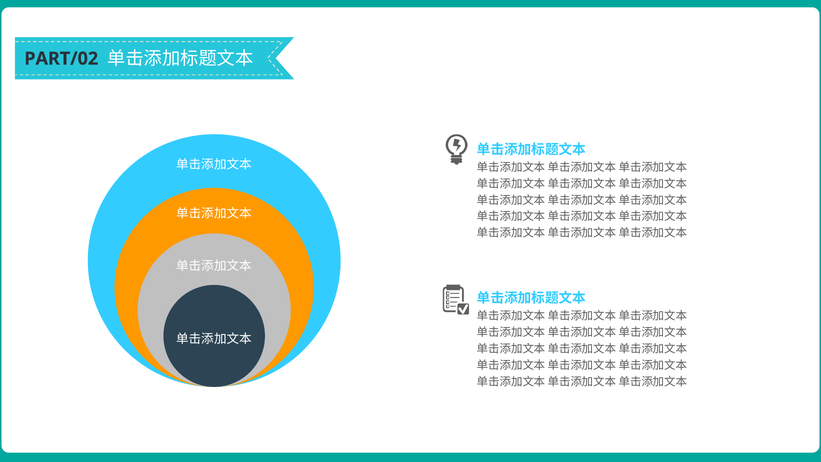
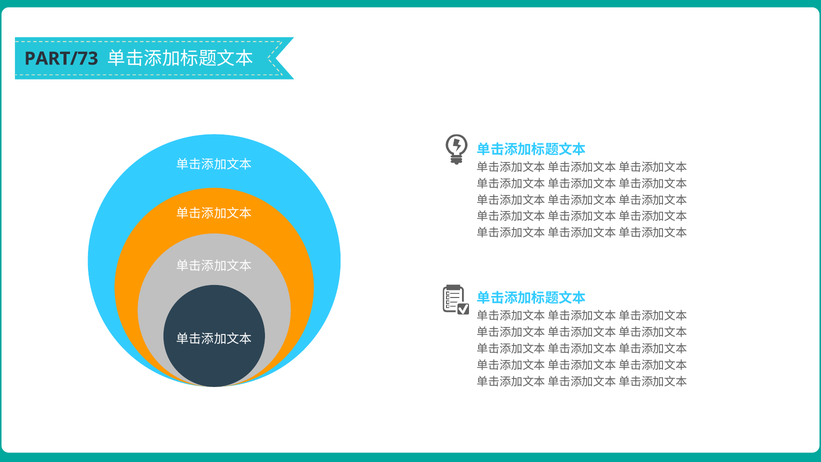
PART/02: PART/02 -> PART/73
